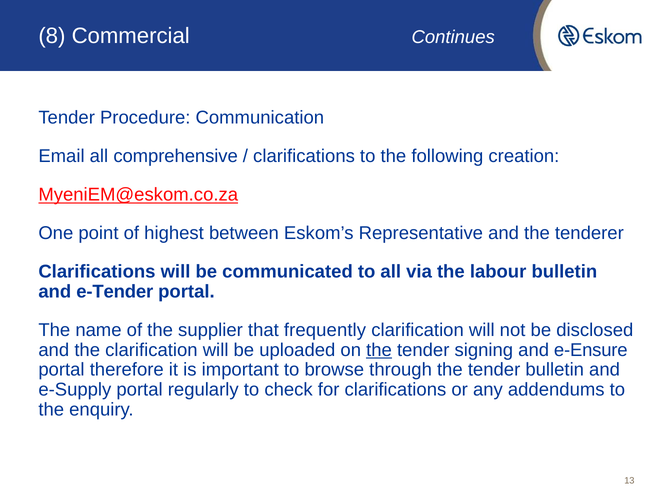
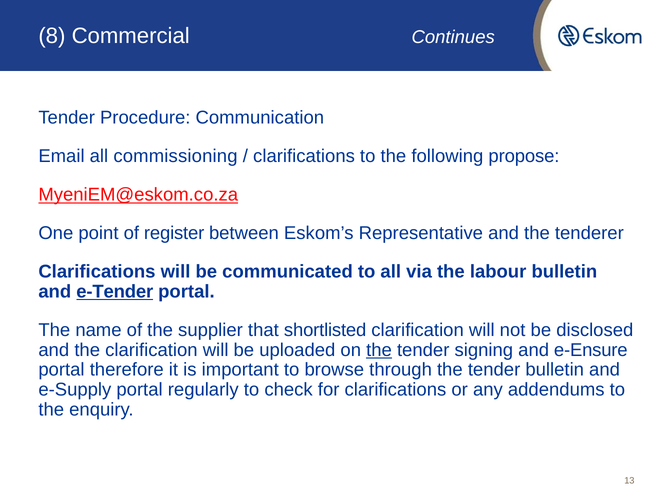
comprehensive: comprehensive -> commissioning
creation: creation -> propose
highest: highest -> register
e-Tender underline: none -> present
frequently: frequently -> shortlisted
